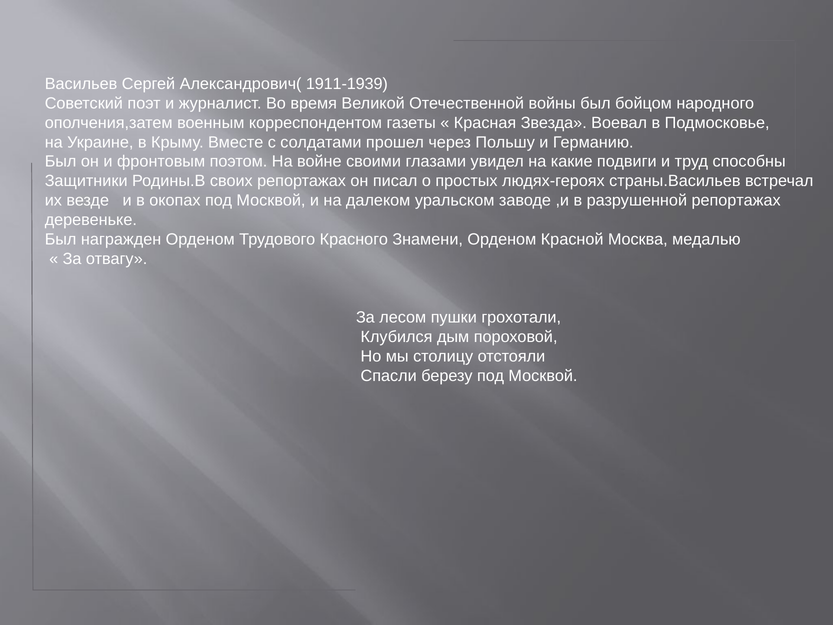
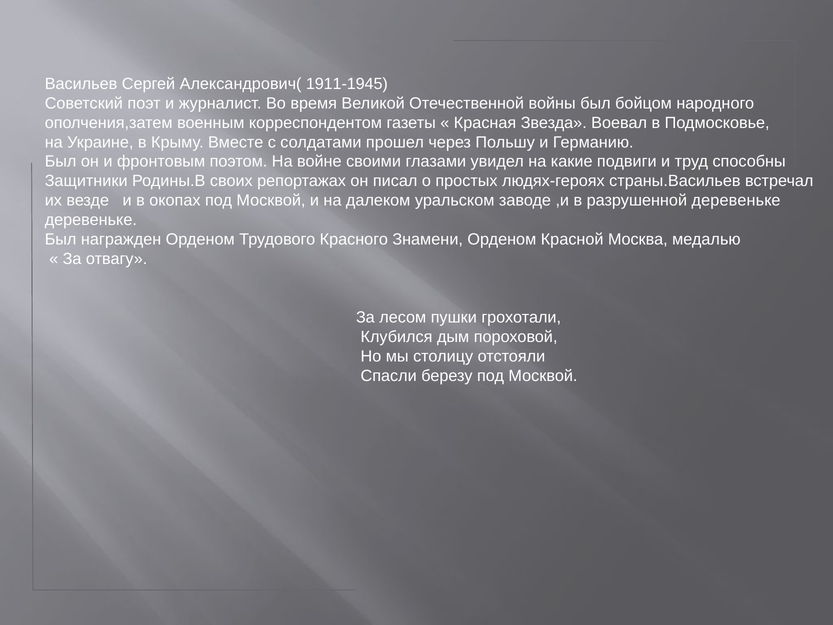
1911-1939: 1911-1939 -> 1911-1945
разрушенной репортажах: репортажах -> деревеньке
